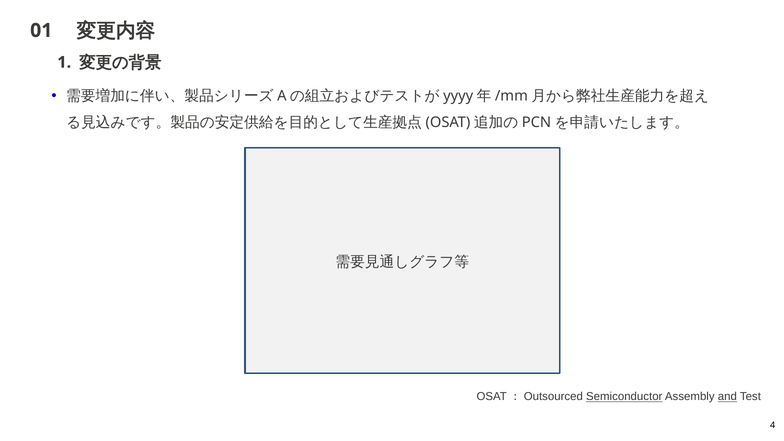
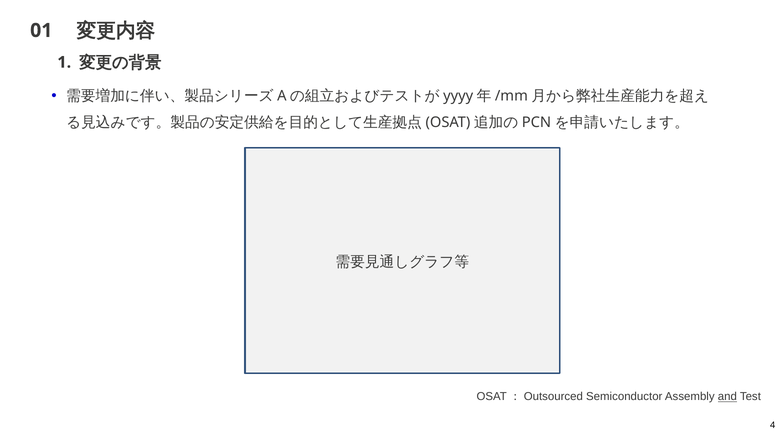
Semiconductor underline: present -> none
